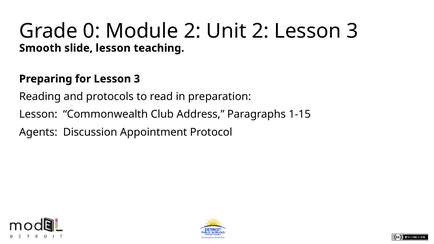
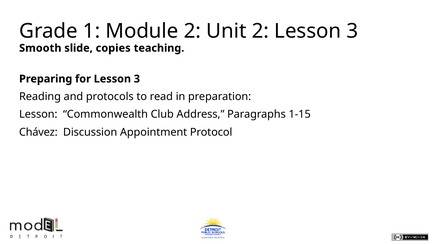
0: 0 -> 1
slide lesson: lesson -> copies
Agents: Agents -> Chávez
